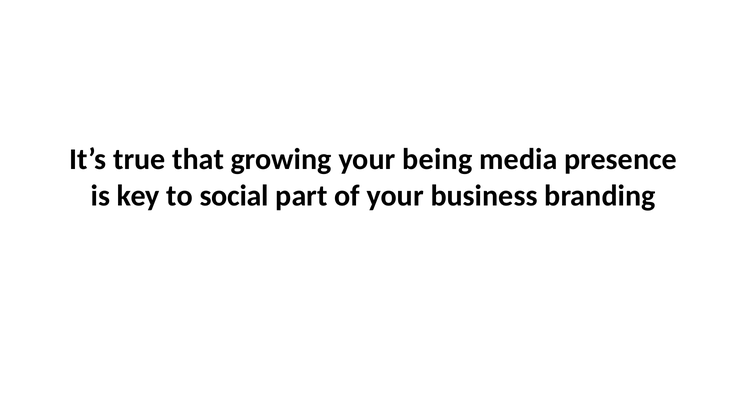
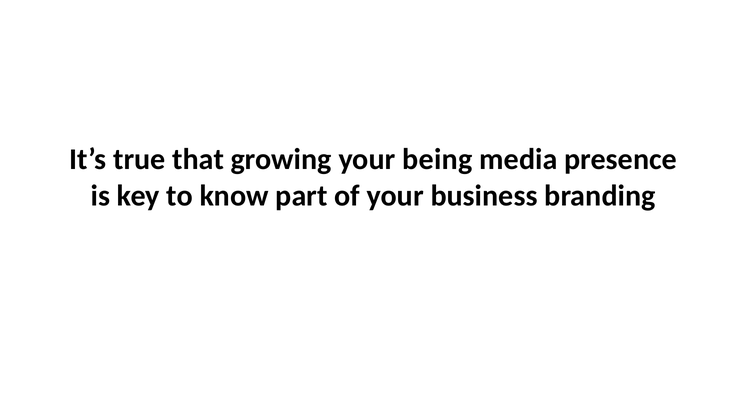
social: social -> know
